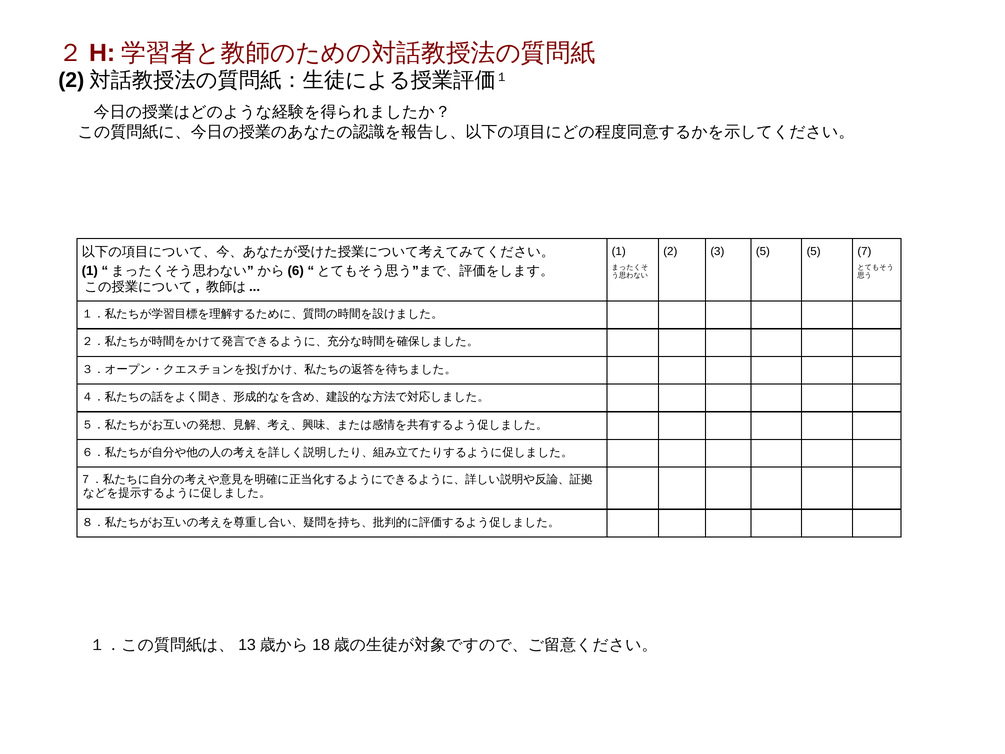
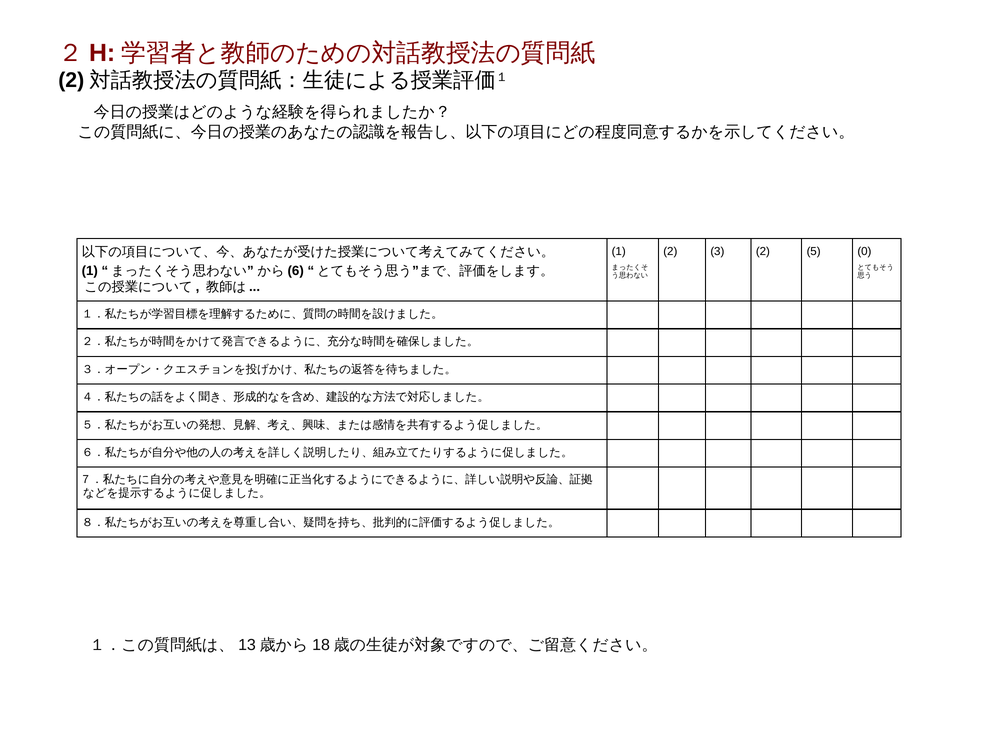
3 5: 5 -> 2
7: 7 -> 0
